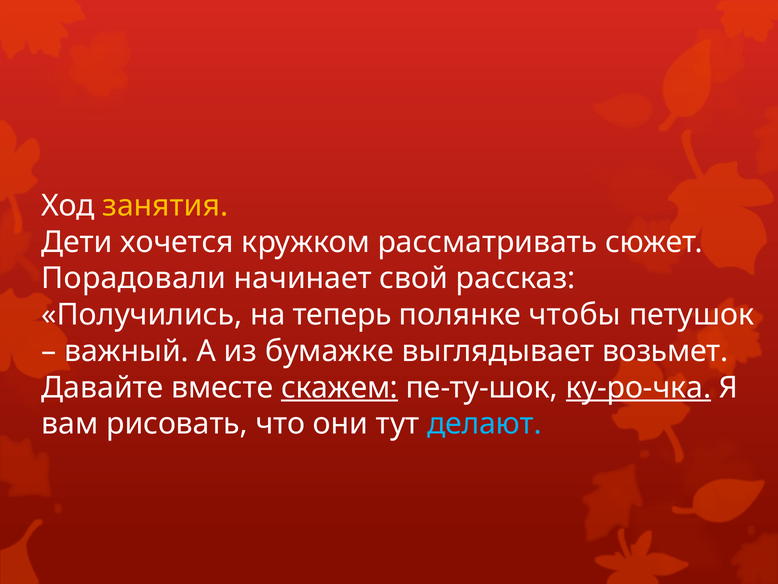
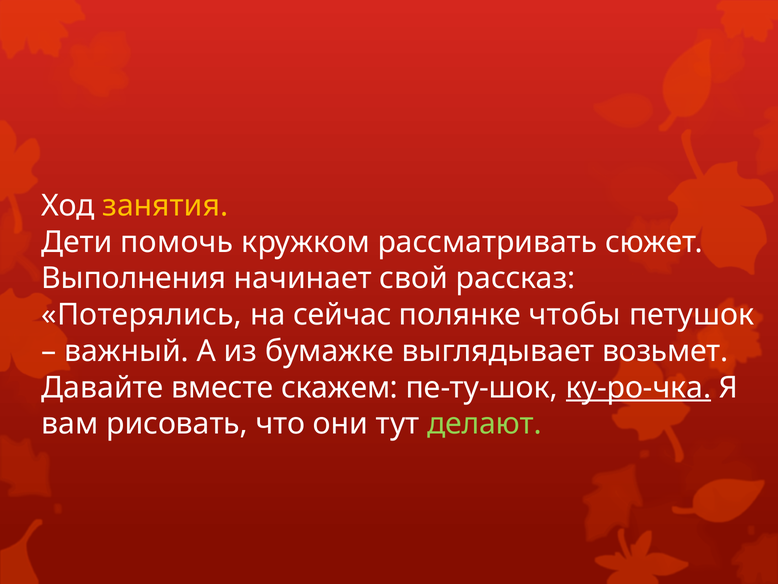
хочется: хочется -> помочь
Порадовали: Порадовали -> Выполнения
Получились: Получились -> Потерялись
теперь: теперь -> сейчас
скажем underline: present -> none
делают colour: light blue -> light green
